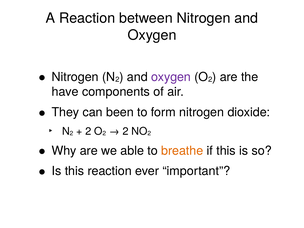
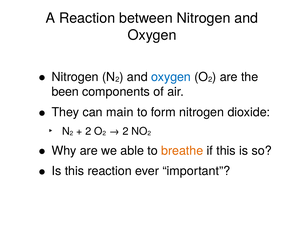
oxygen at (171, 77) colour: purple -> blue
have: have -> been
been: been -> main
